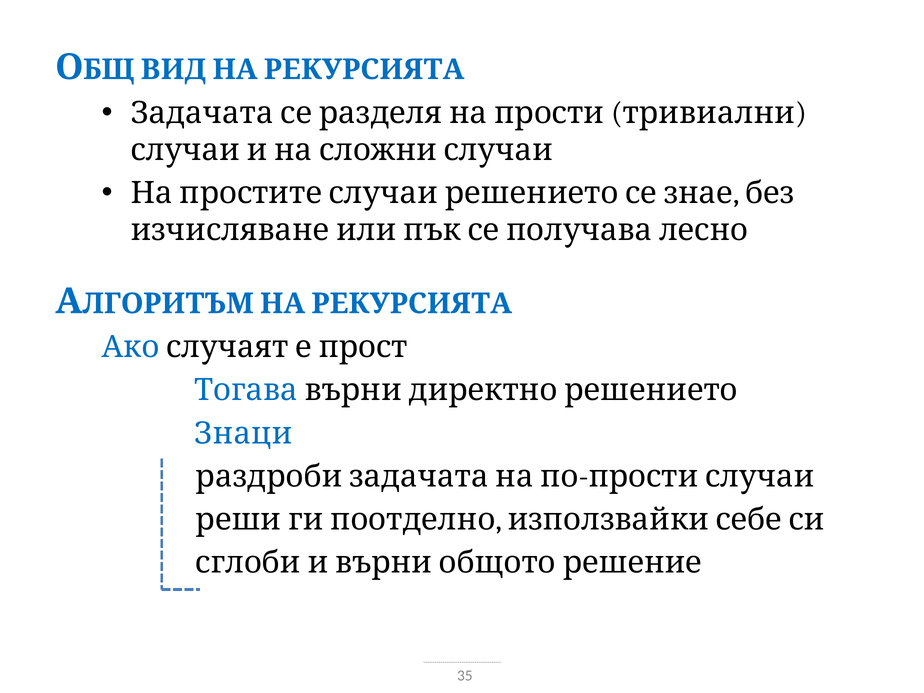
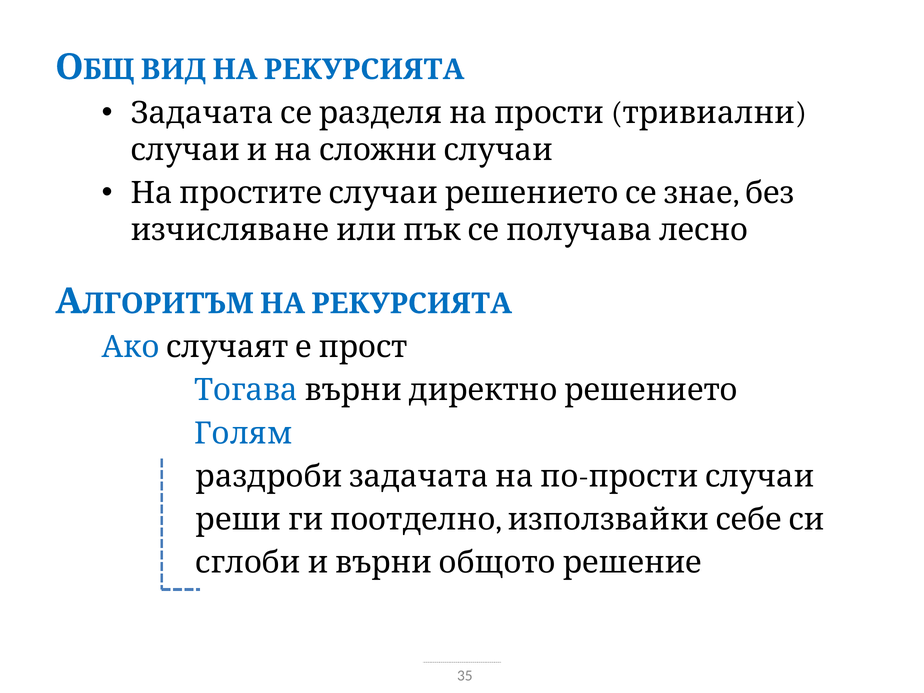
Знаци: Знаци -> Голям
